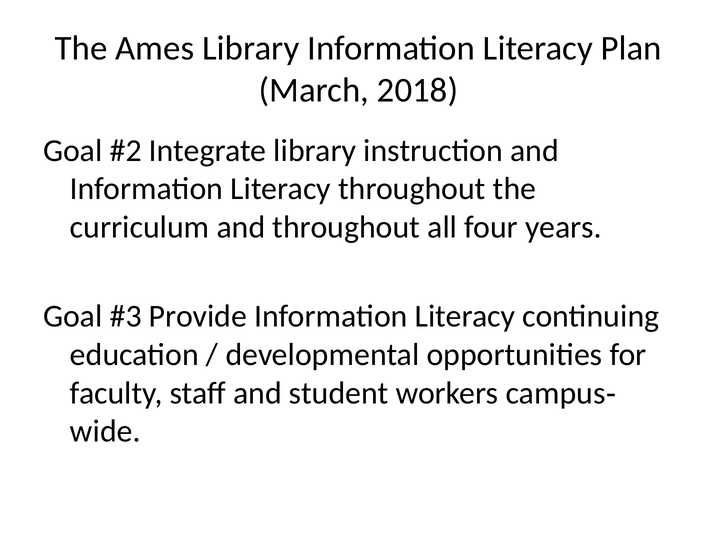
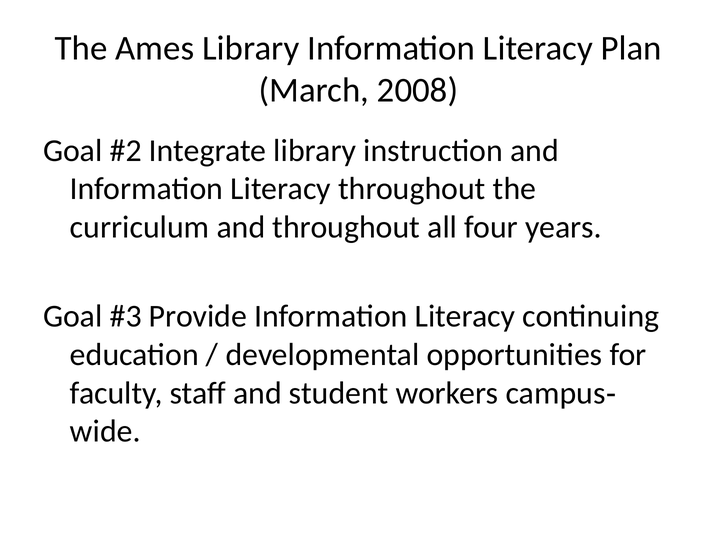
2018: 2018 -> 2008
